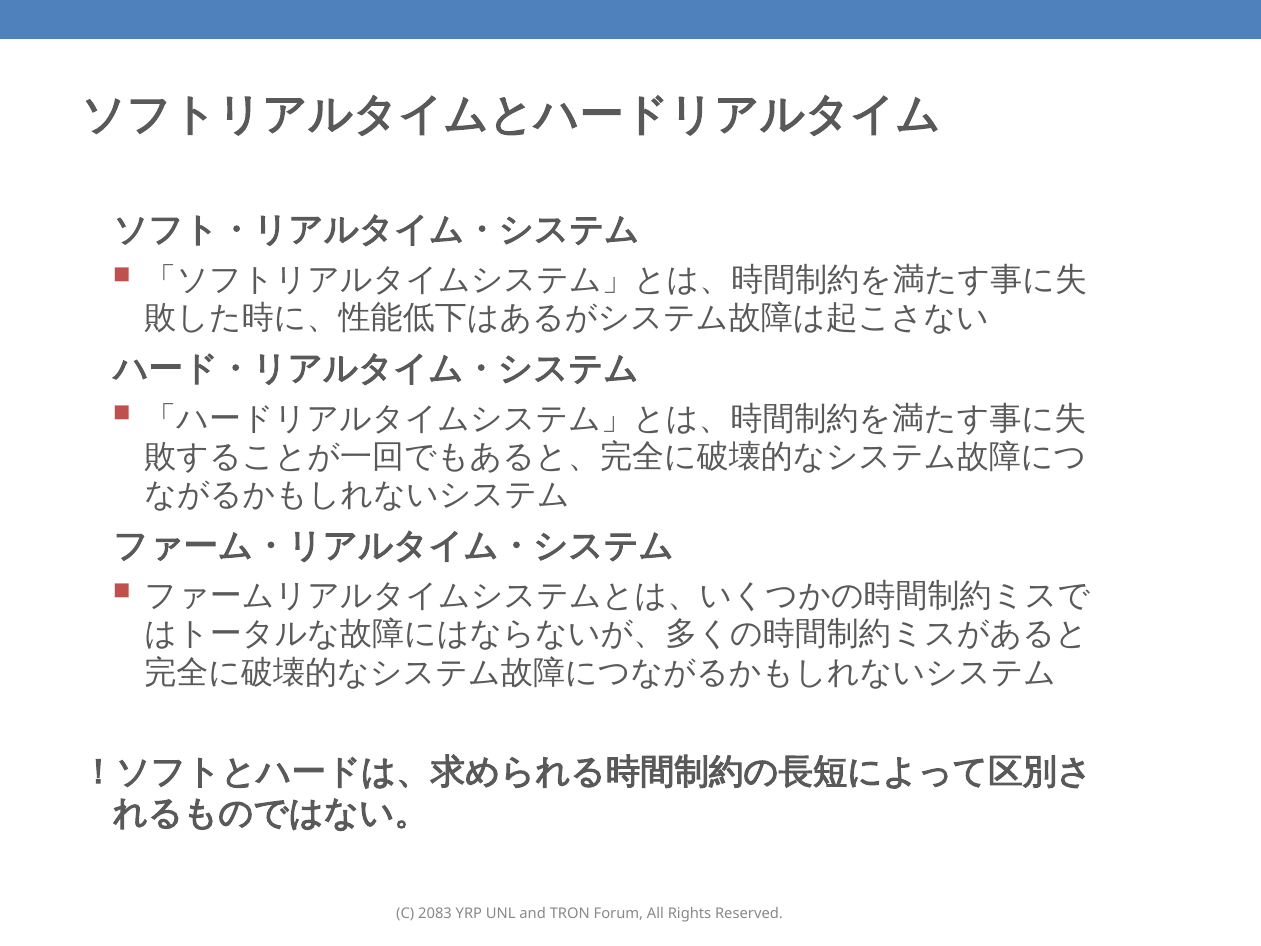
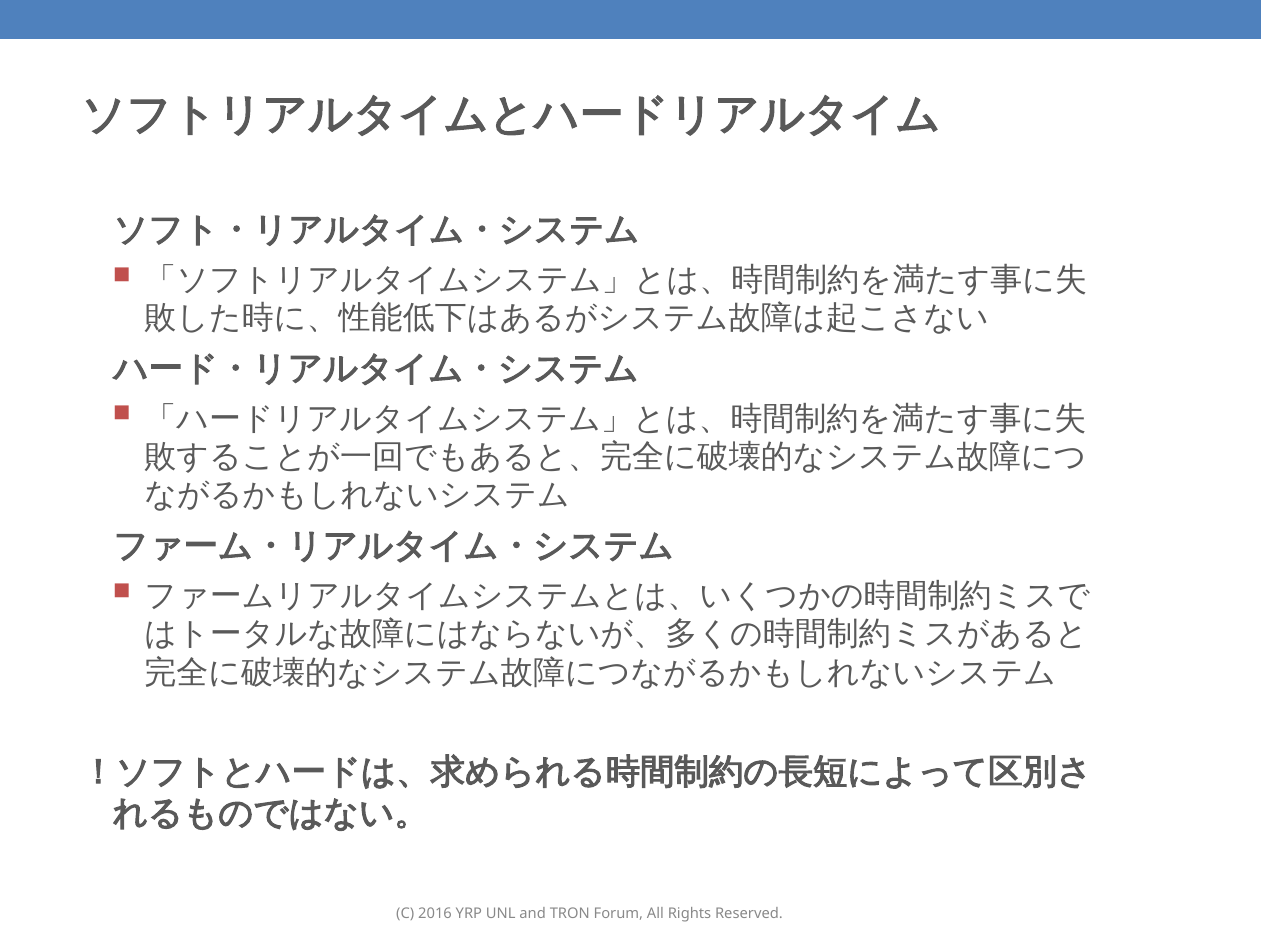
2083: 2083 -> 2016
